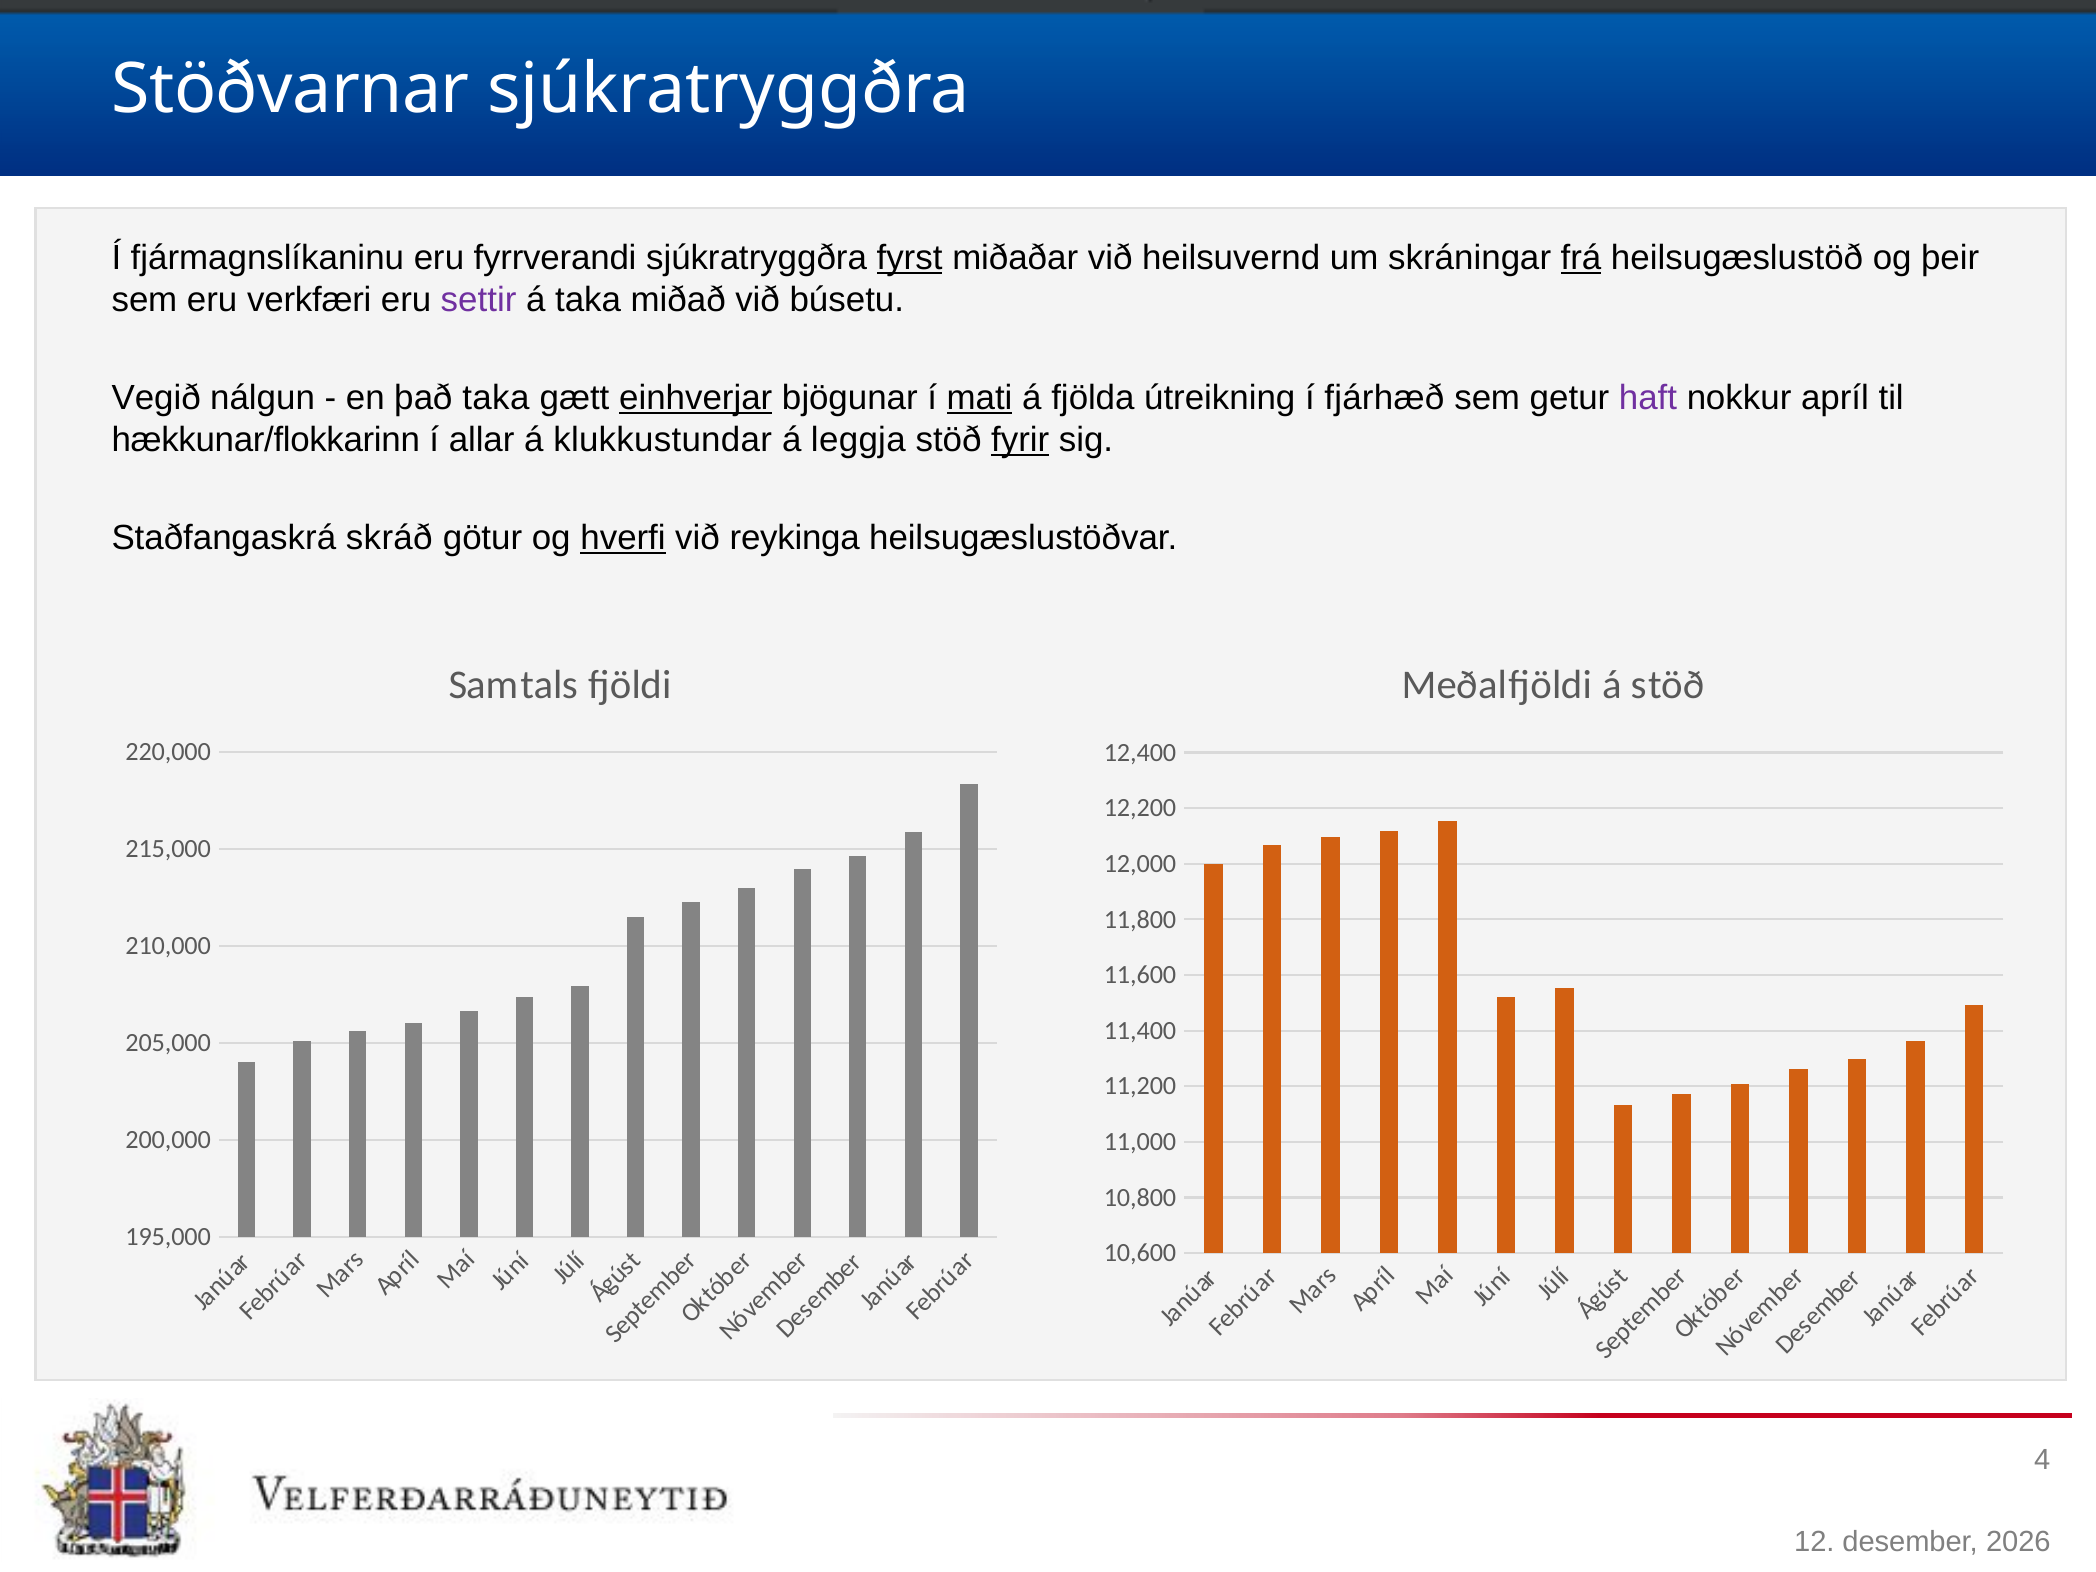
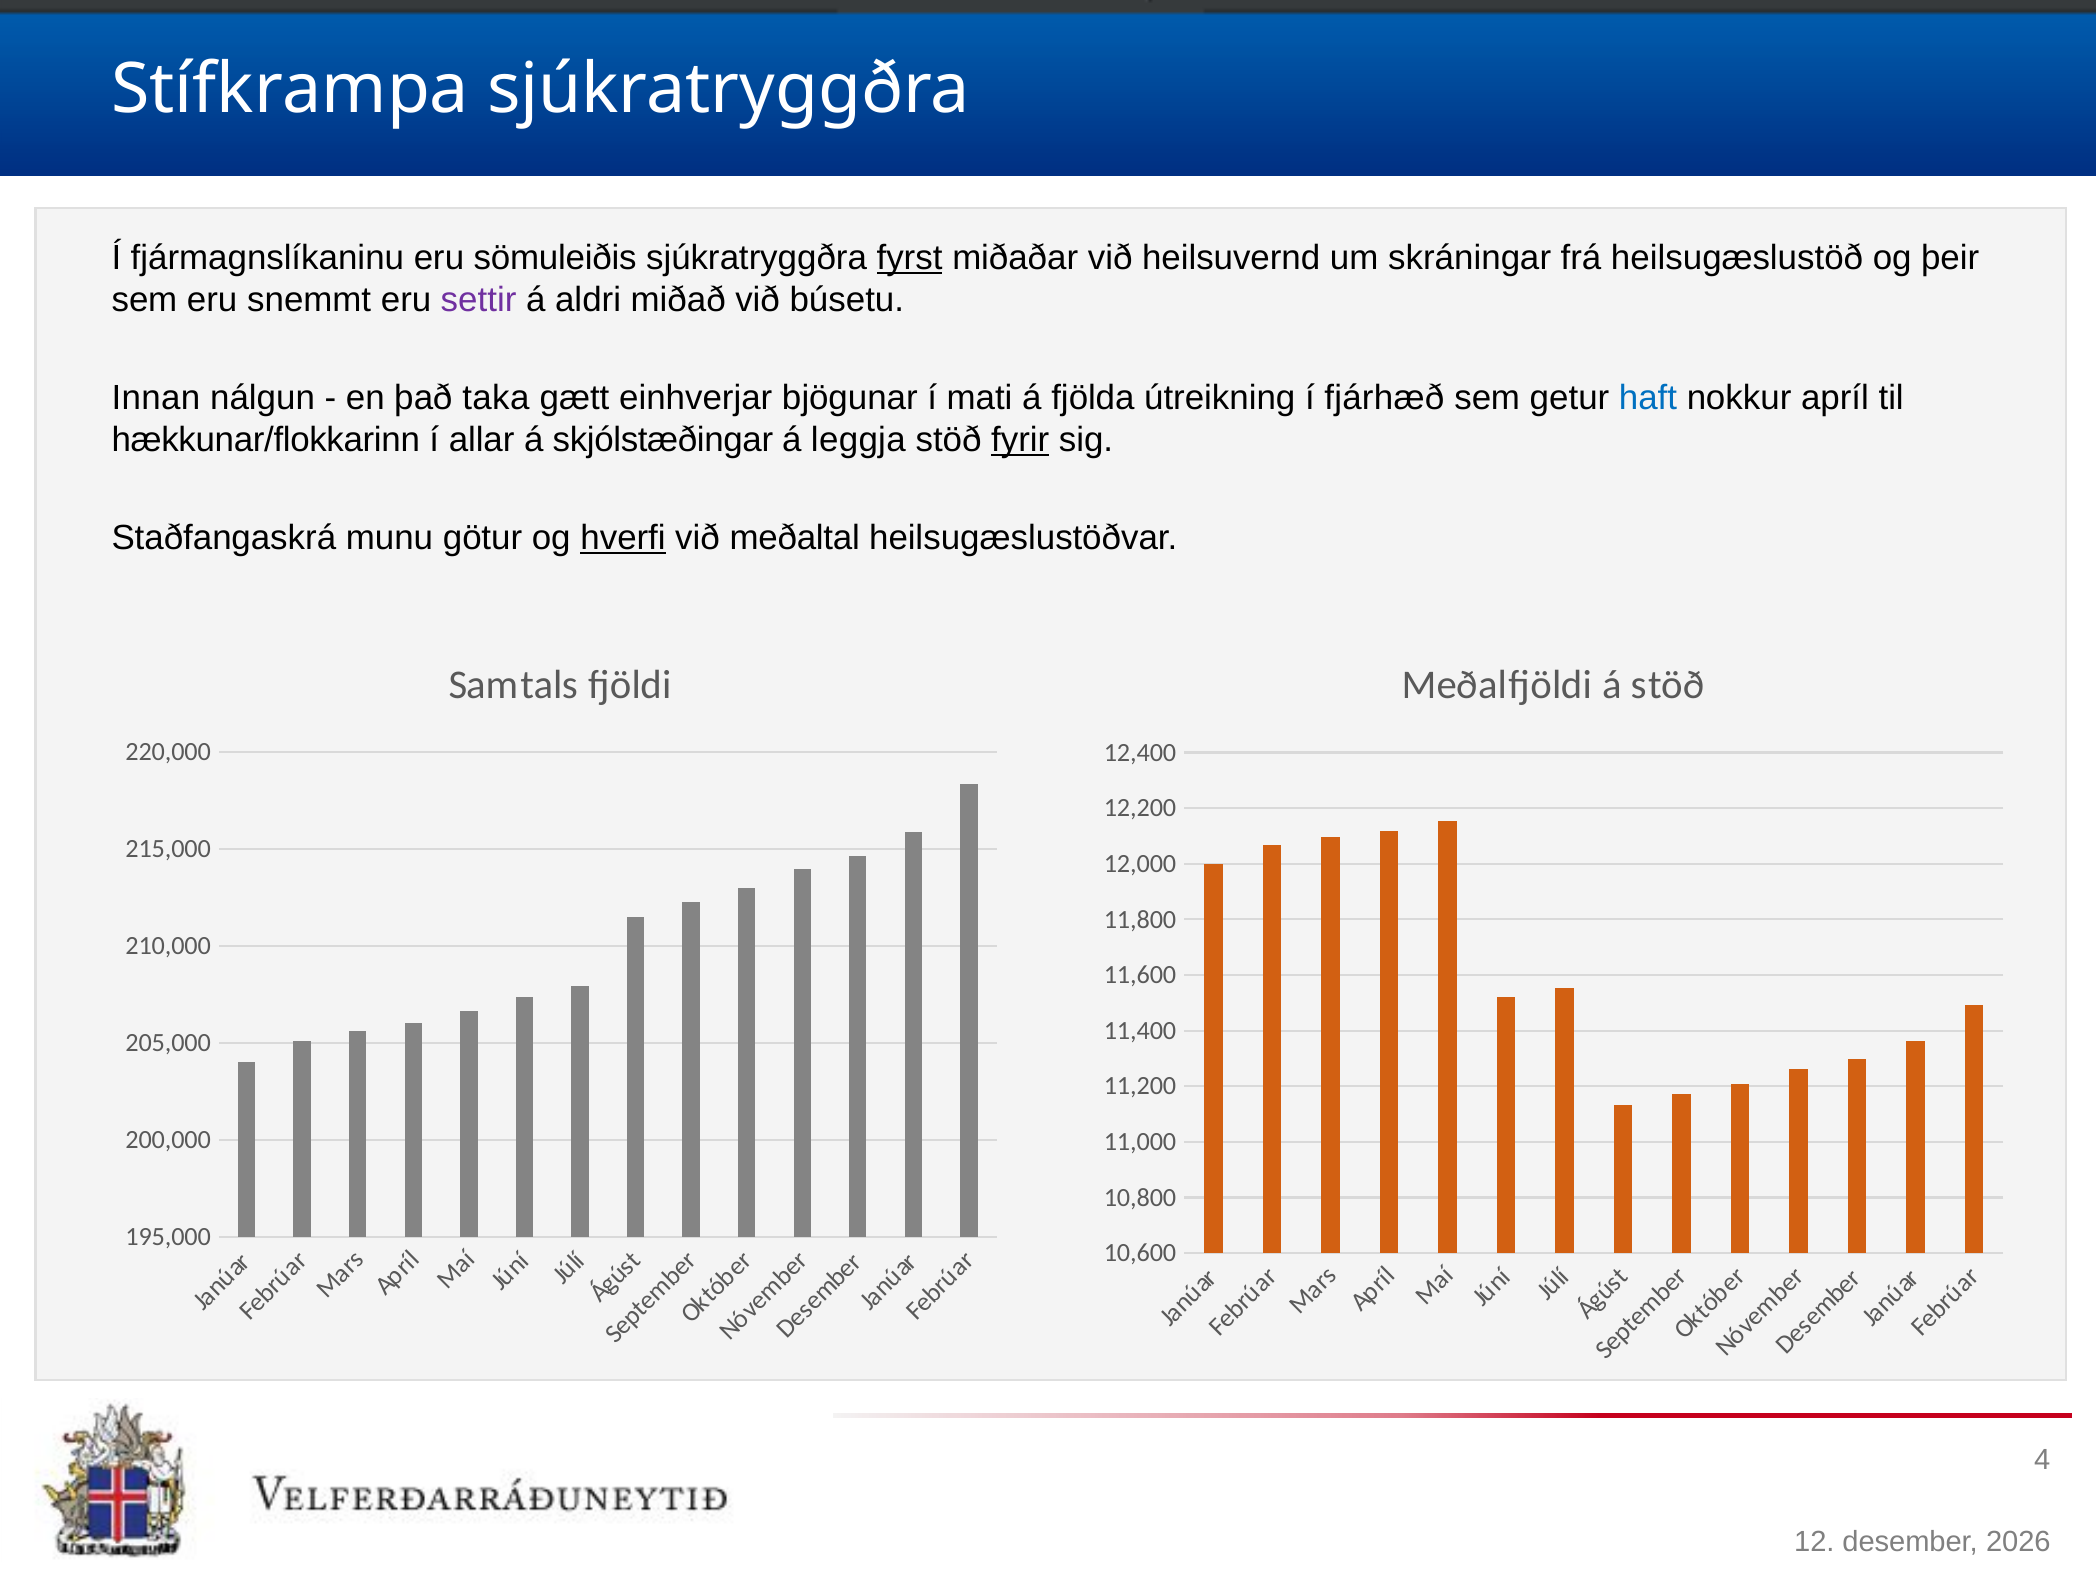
Stöðvarnar: Stöðvarnar -> Stífkrampa
fyrrverandi: fyrrverandi -> sömuleiðis
frá underline: present -> none
verkfæri: verkfæri -> snemmt
á taka: taka -> aldri
Vegið: Vegið -> Innan
einhverjar underline: present -> none
mati underline: present -> none
haft colour: purple -> blue
klukkustundar: klukkustundar -> skjólstæðingar
skráð: skráð -> munu
reykinga: reykinga -> meðaltal
